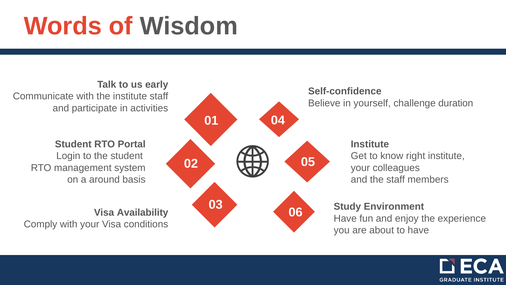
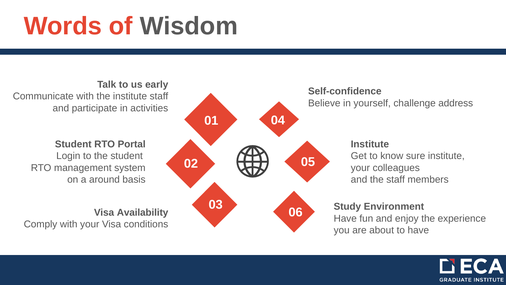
duration: duration -> address
right: right -> sure
